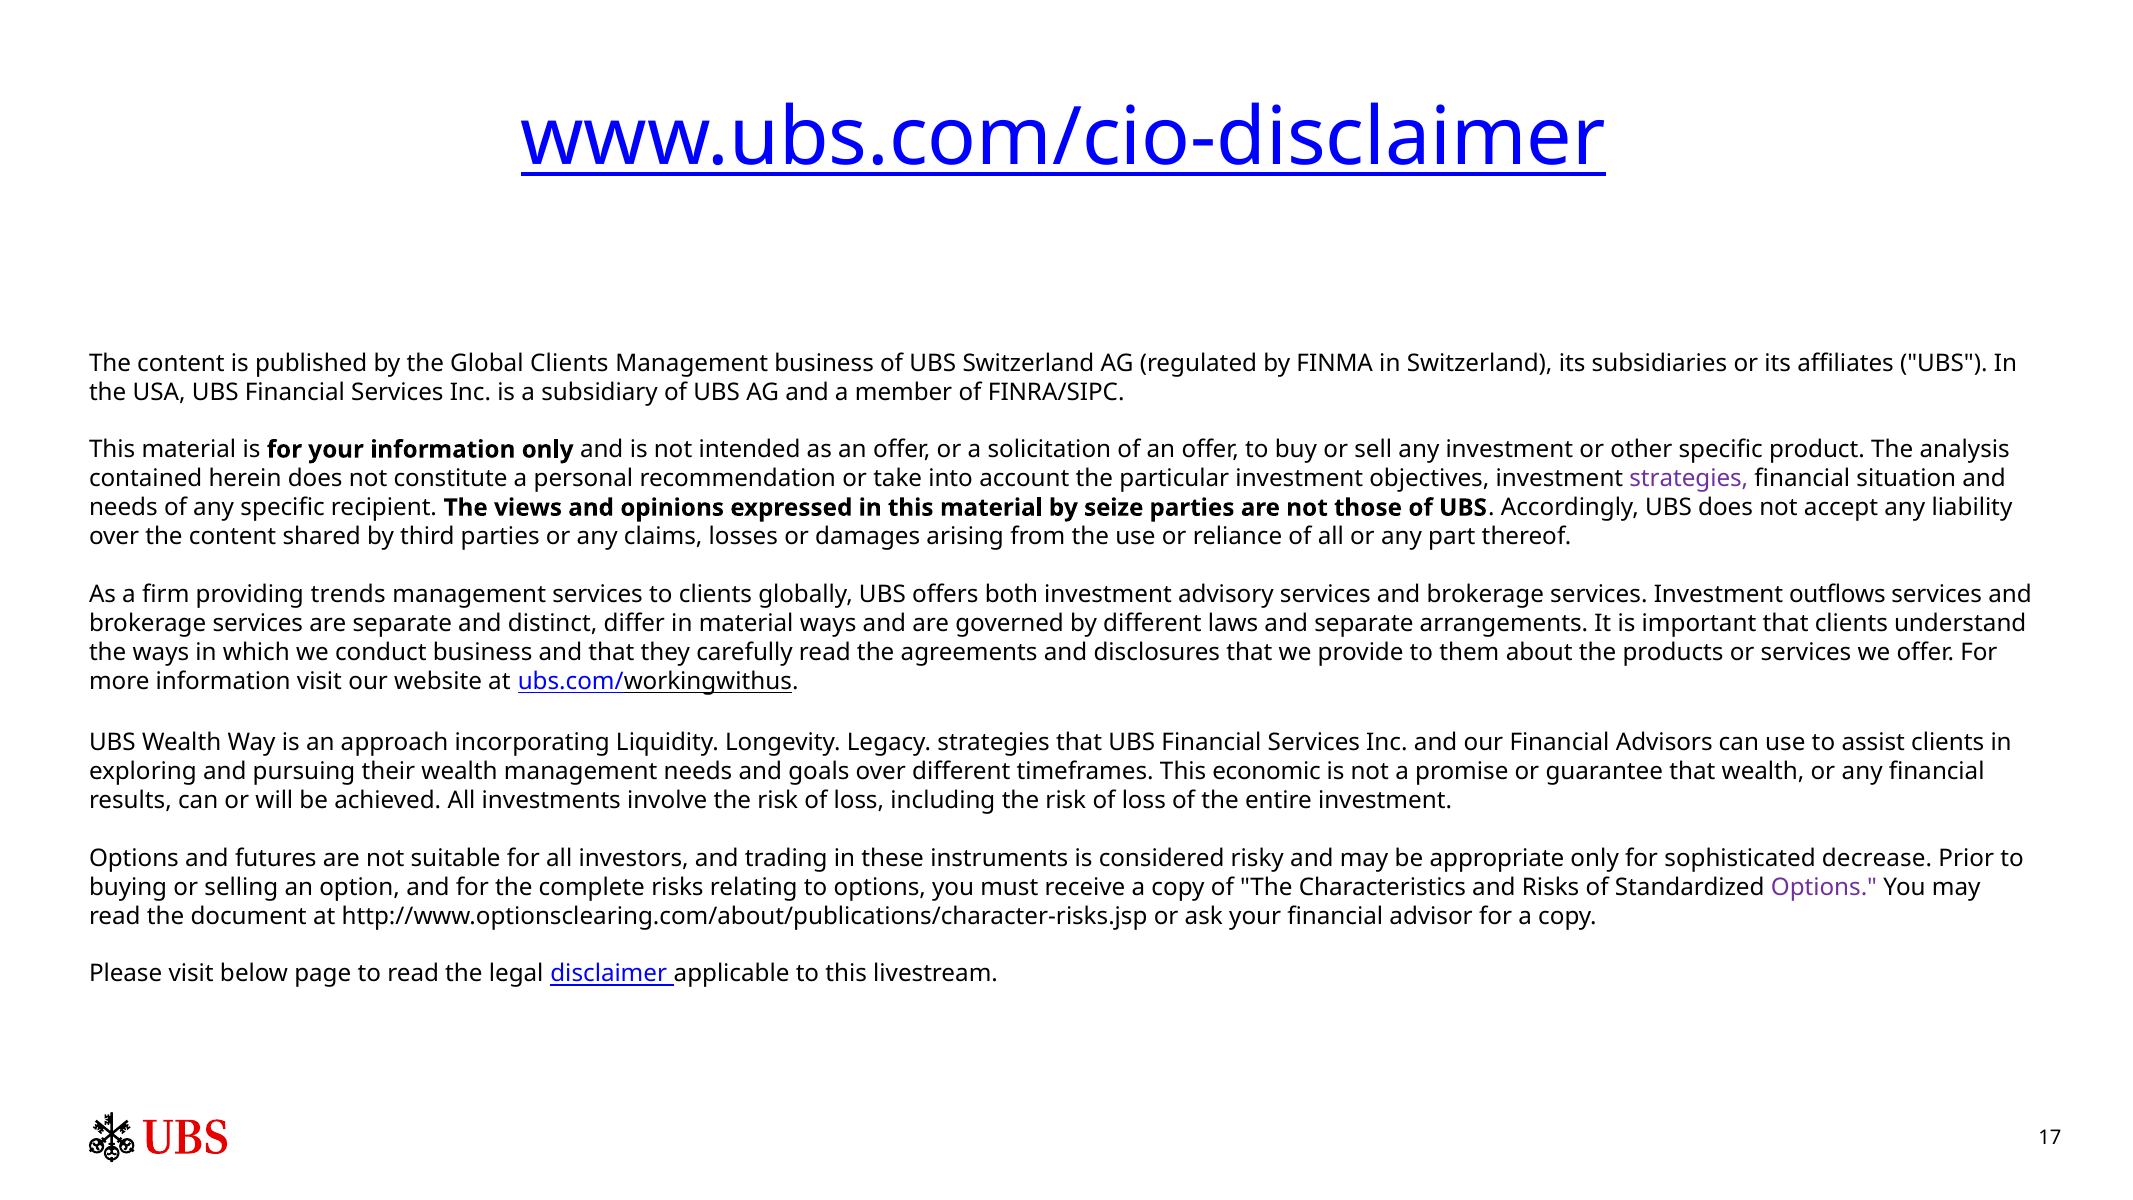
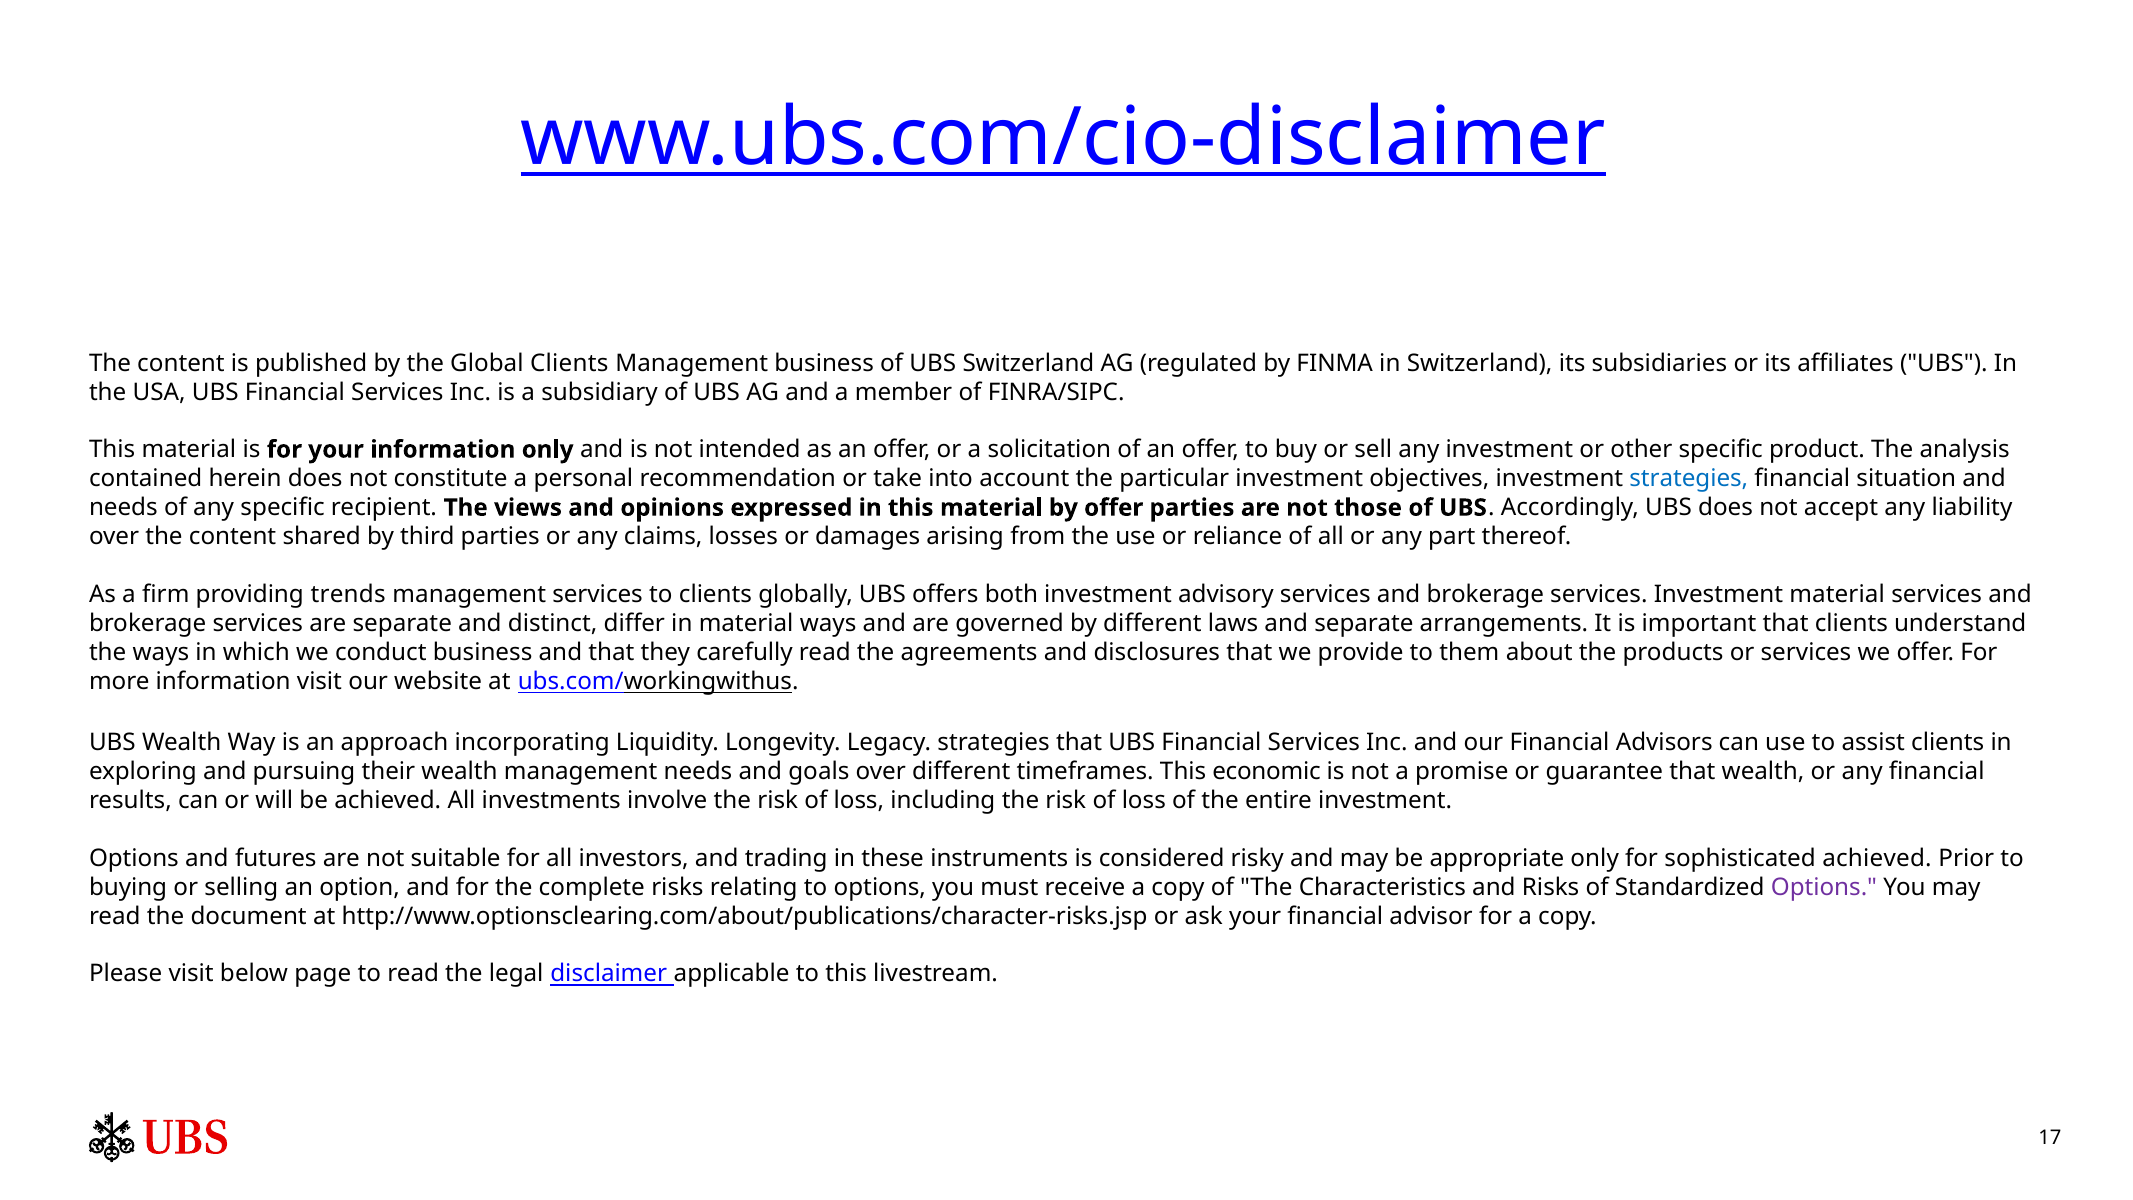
strategies at (1689, 479) colour: purple -> blue
by seize: seize -> offer
Investment outflows: outflows -> material
sophisticated decrease: decrease -> achieved
